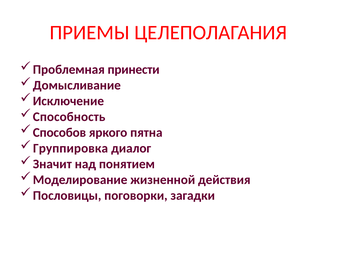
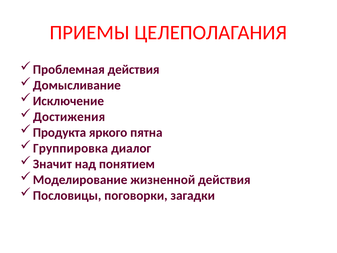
Проблемная принести: принести -> действия
Способность: Способность -> Достижения
Способов: Способов -> Продукта
